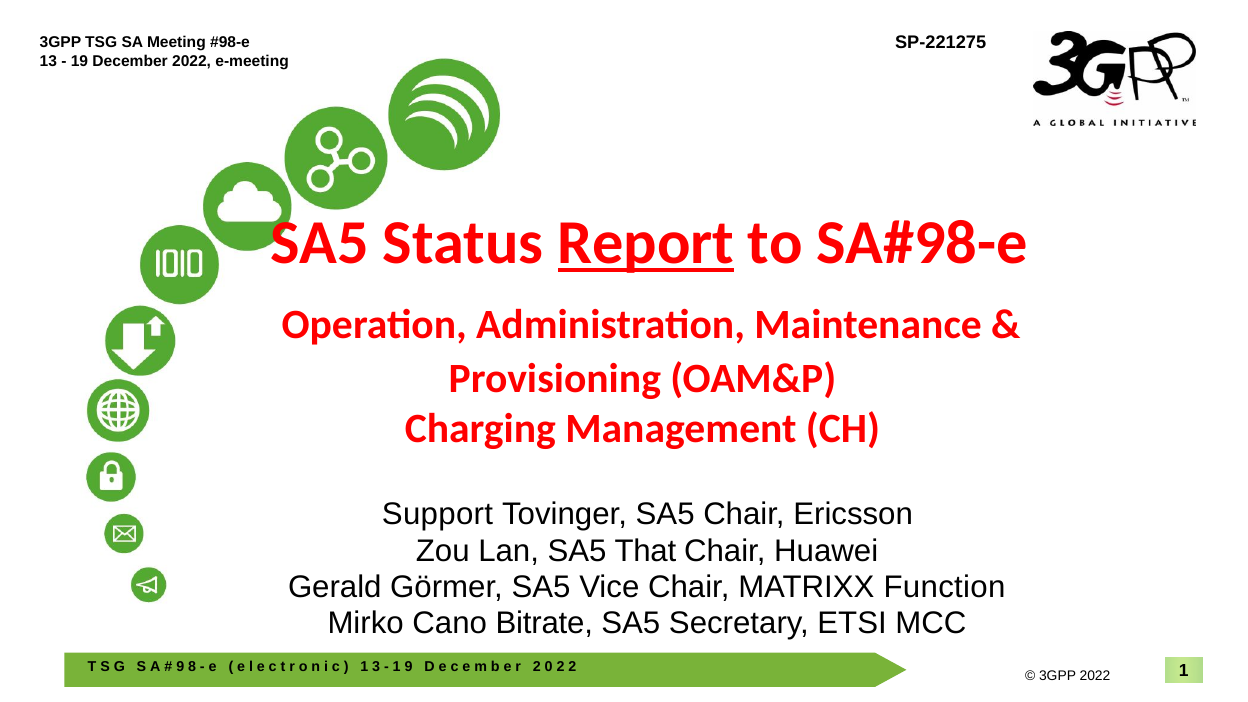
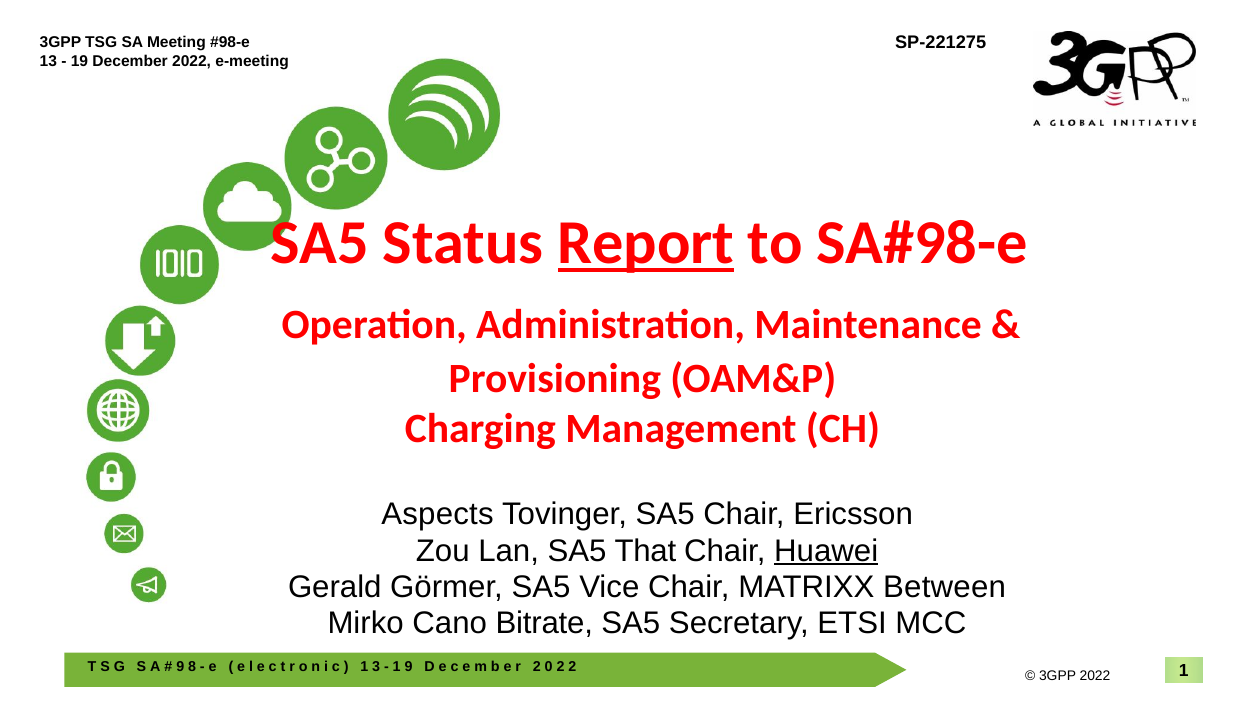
Support: Support -> Aspects
Huawei underline: none -> present
Function: Function -> Between
